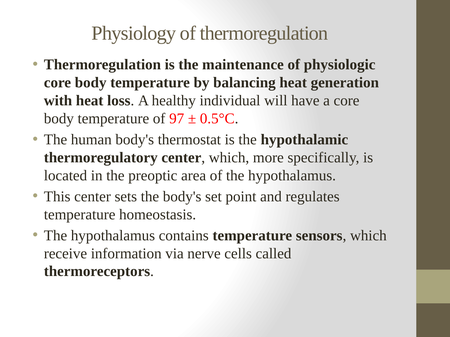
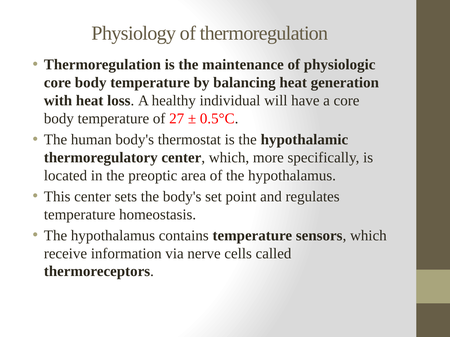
97: 97 -> 27
